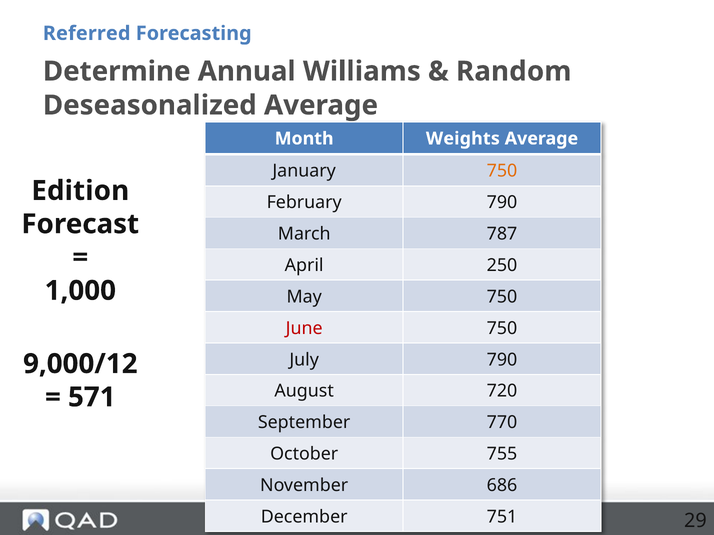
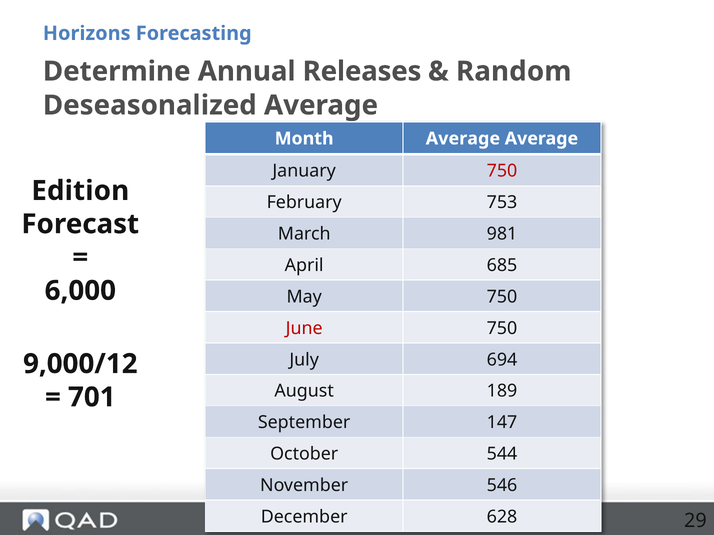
Referred: Referred -> Horizons
Williams: Williams -> Releases
Month Weights: Weights -> Average
750 at (502, 171) colour: orange -> red
February 790: 790 -> 753
787: 787 -> 981
250: 250 -> 685
1,000: 1,000 -> 6,000
July 790: 790 -> 694
720: 720 -> 189
571: 571 -> 701
770: 770 -> 147
755: 755 -> 544
686: 686 -> 546
751: 751 -> 628
